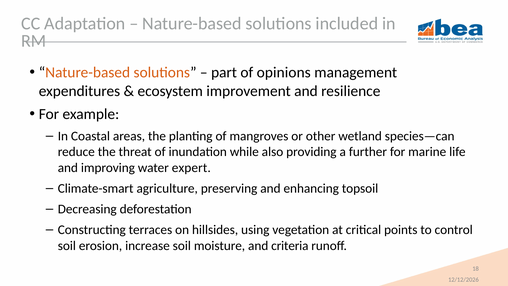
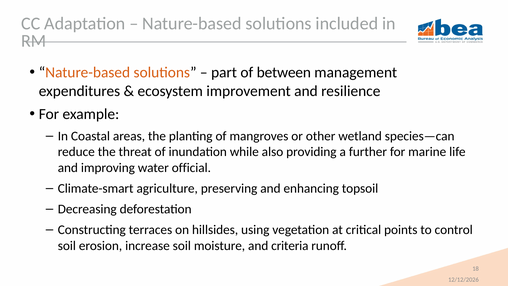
opinions: opinions -> between
expert: expert -> official
